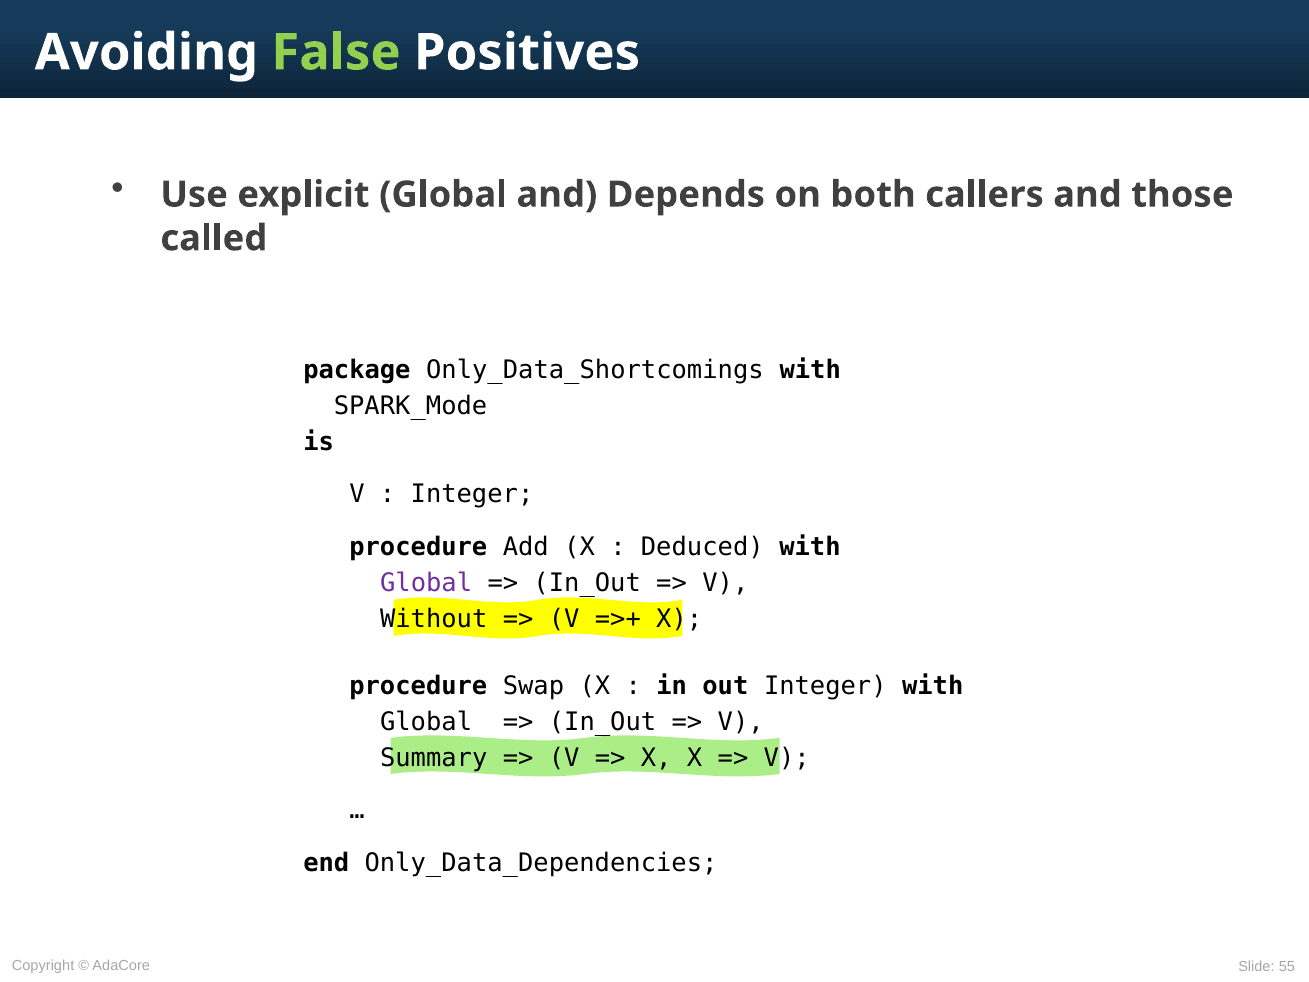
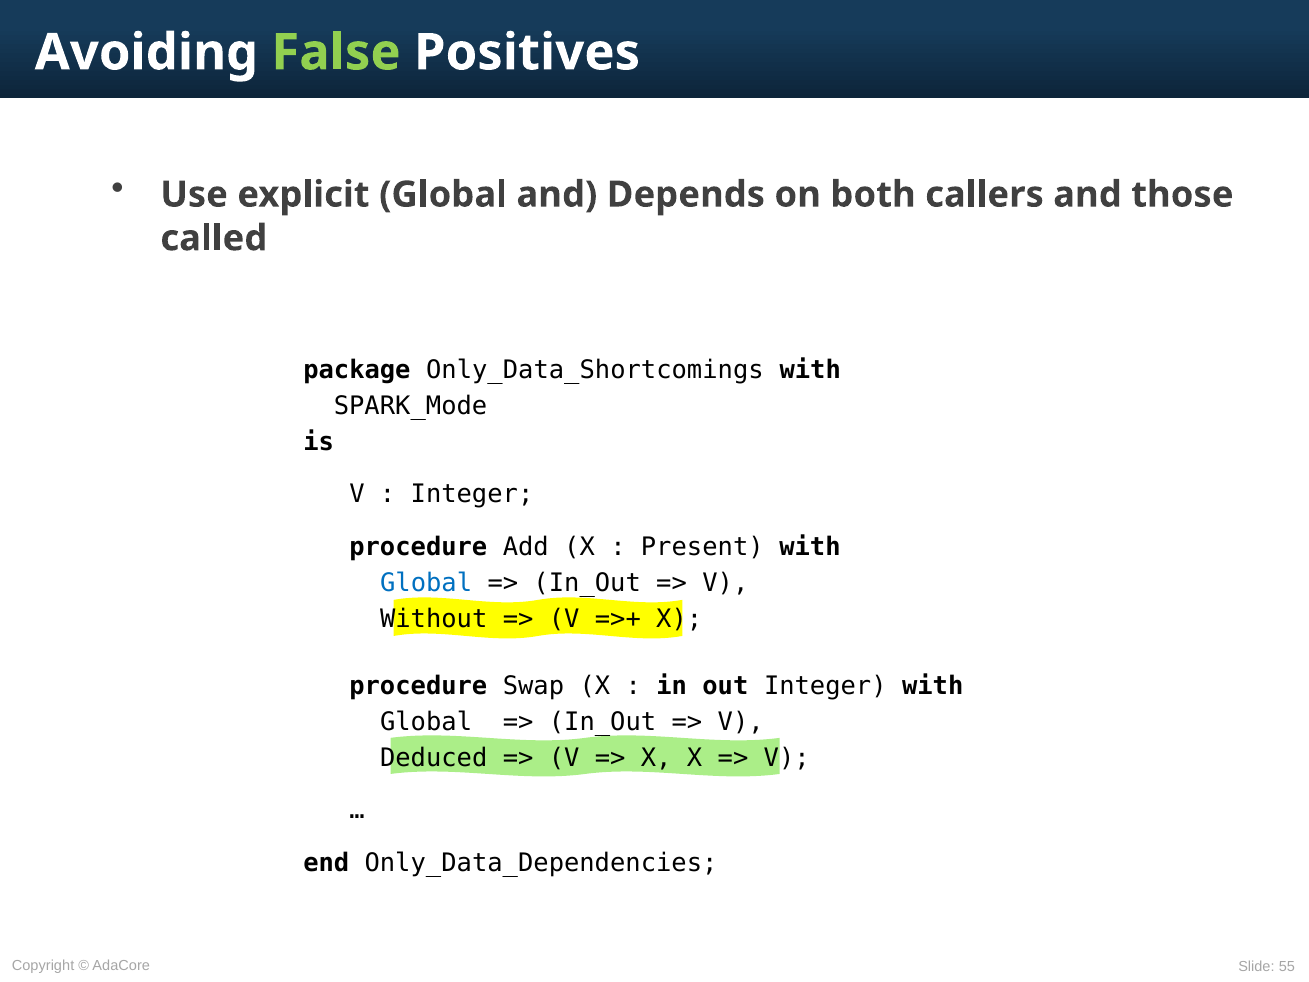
Deduced: Deduced -> Present
Global at (426, 583) colour: purple -> blue
Summary: Summary -> Deduced
